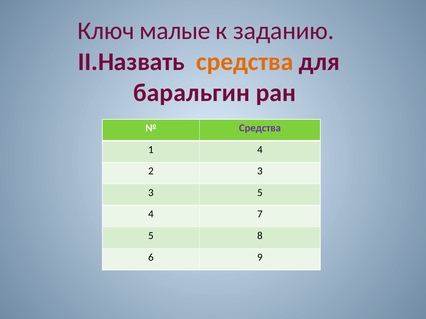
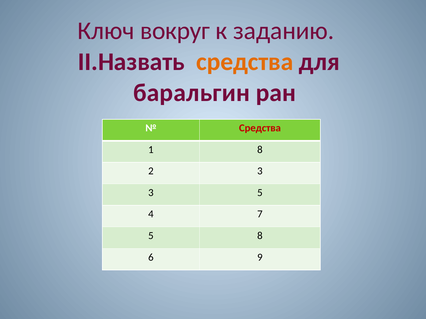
малые: малые -> вокруг
Средства at (260, 128) colour: purple -> red
1 4: 4 -> 8
